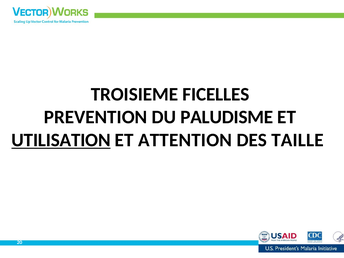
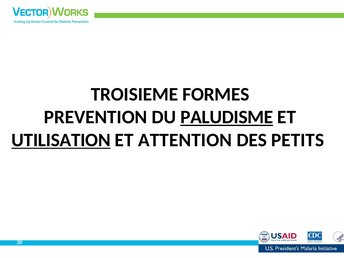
FICELLES: FICELLES -> FORMES
PALUDISME underline: none -> present
TAILLE: TAILLE -> PETITS
